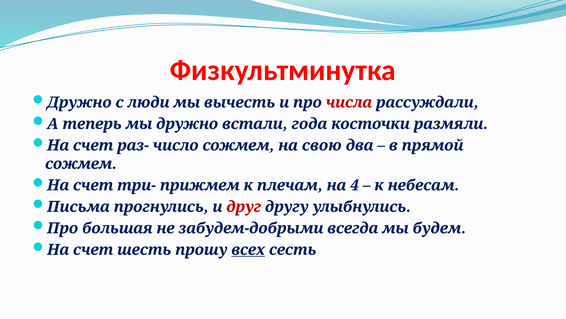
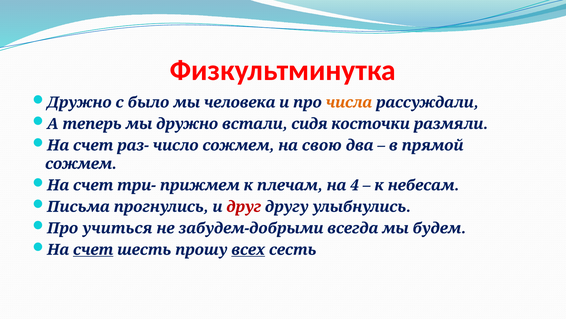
люди: люди -> было
вычесть: вычесть -> человека
числа colour: red -> orange
года: года -> сидя
большая: большая -> учиться
счет at (93, 249) underline: none -> present
